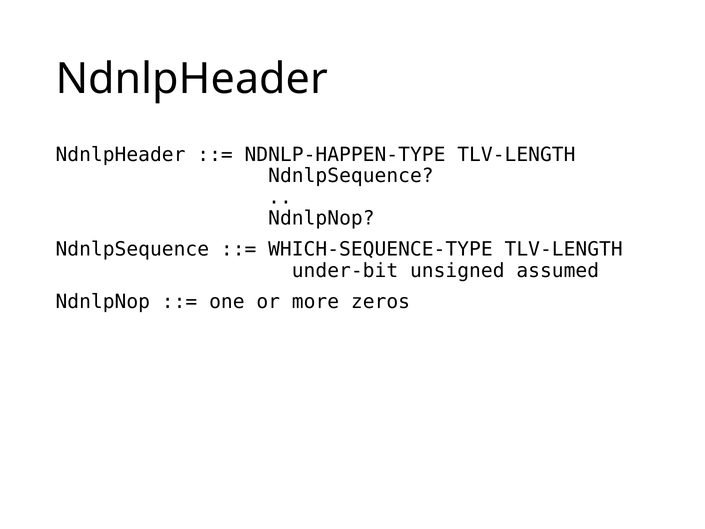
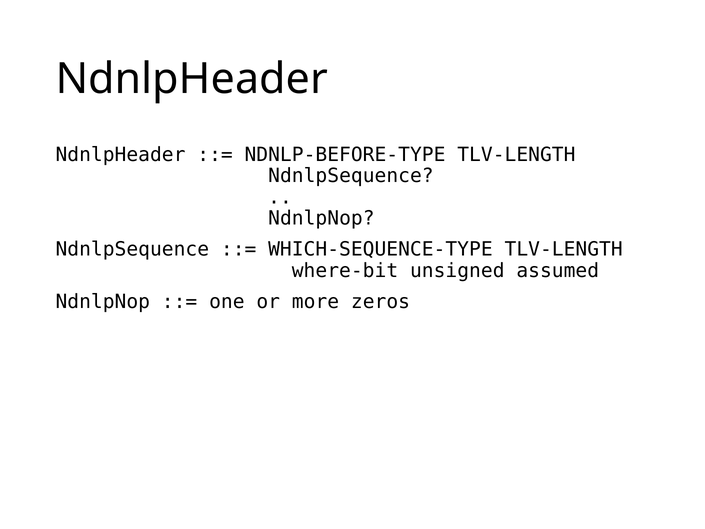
NDNLP-HAPPEN-TYPE: NDNLP-HAPPEN-TYPE -> NDNLP-BEFORE-TYPE
under-bit: under-bit -> where-bit
